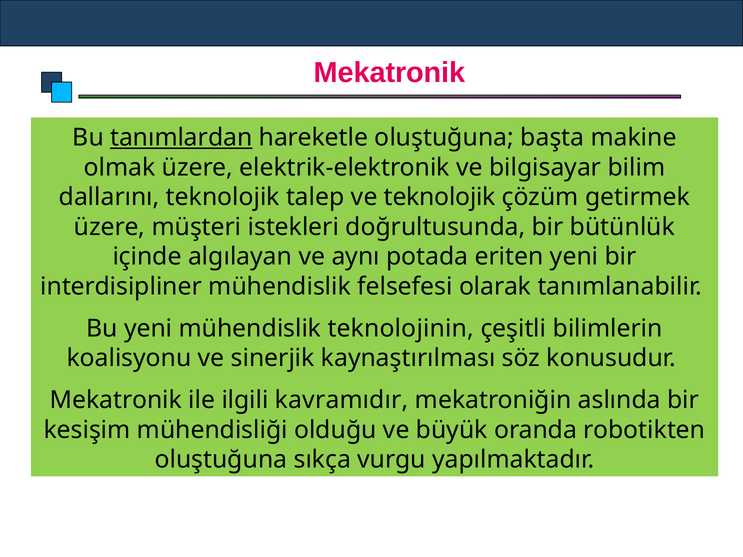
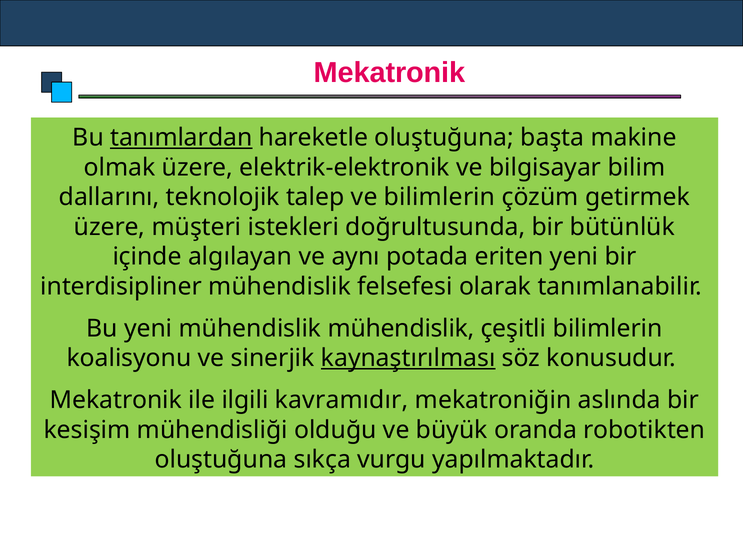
ve teknolojik: teknolojik -> bilimlerin
mühendislik teknolojinin: teknolojinin -> mühendislik
kaynaştırılması underline: none -> present
